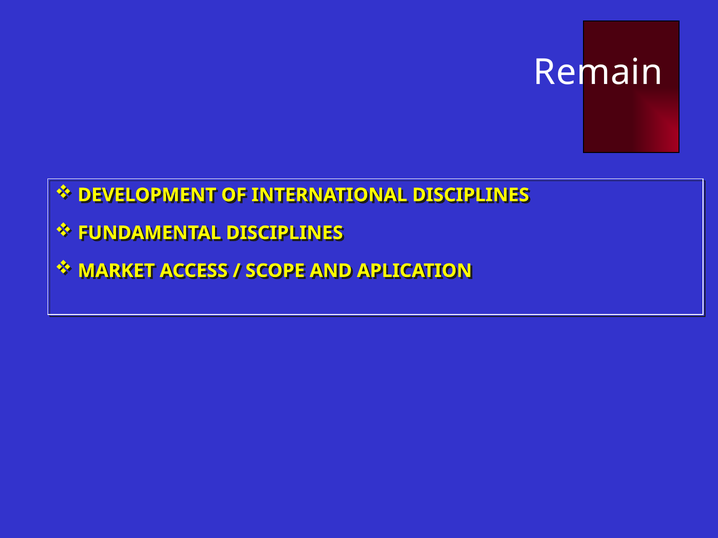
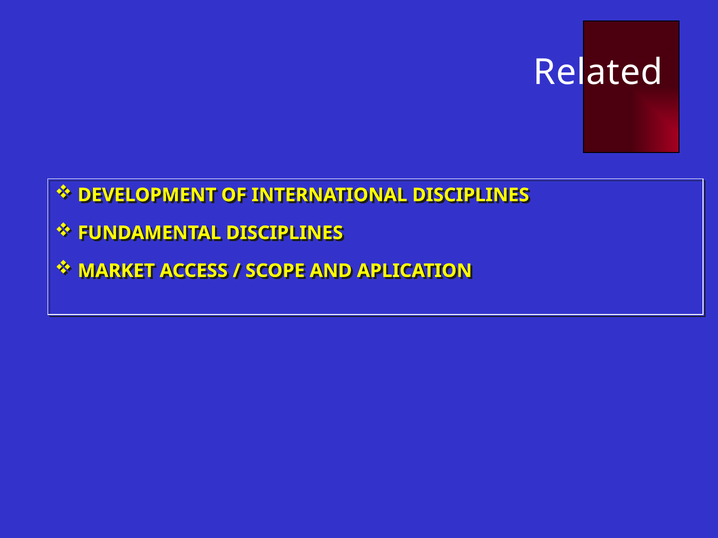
Remain: Remain -> Related
